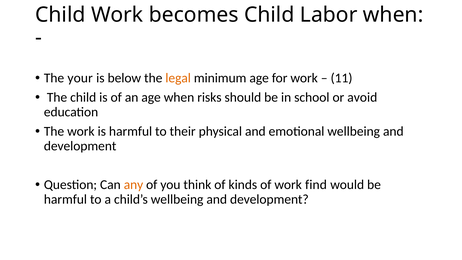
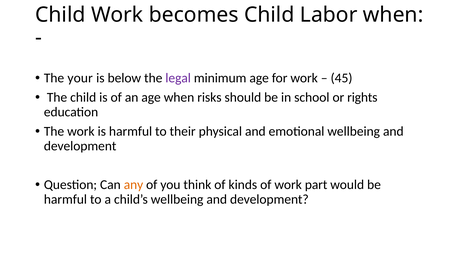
legal colour: orange -> purple
11: 11 -> 45
avoid: avoid -> rights
find: find -> part
